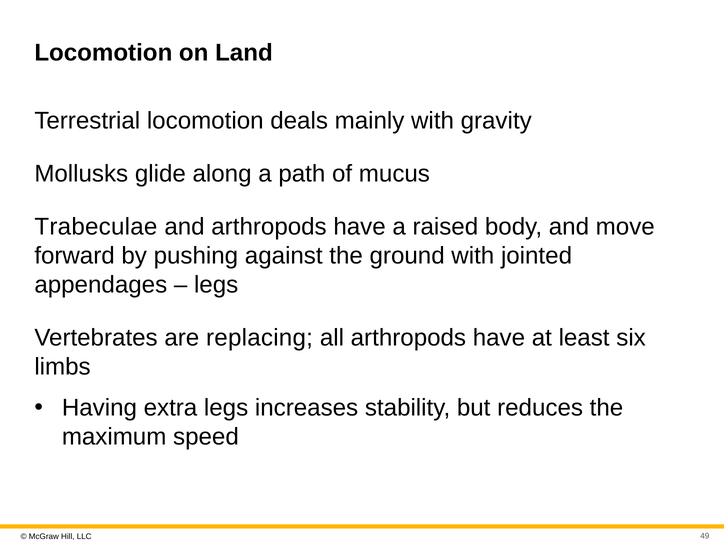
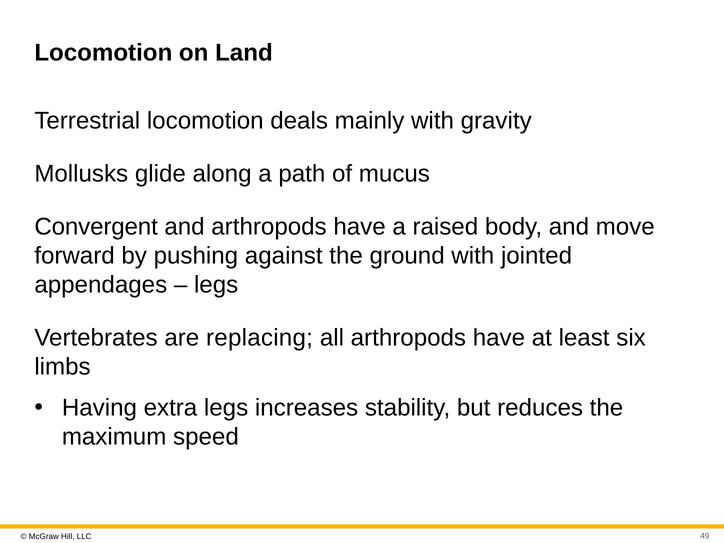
Trabeculae: Trabeculae -> Convergent
